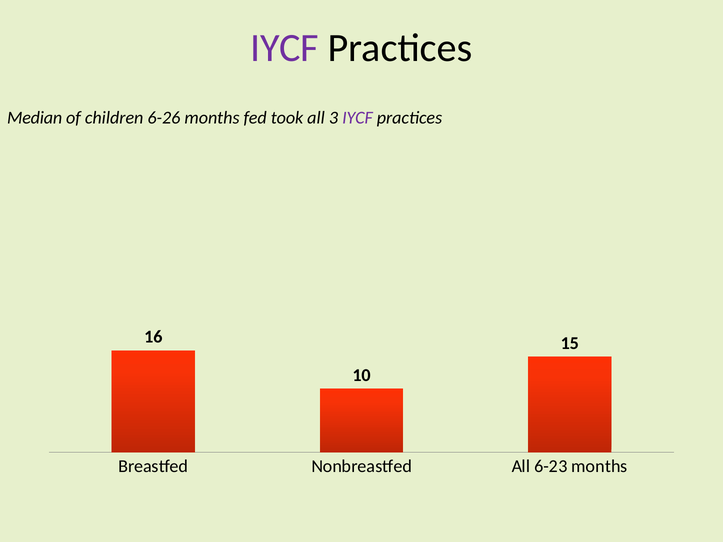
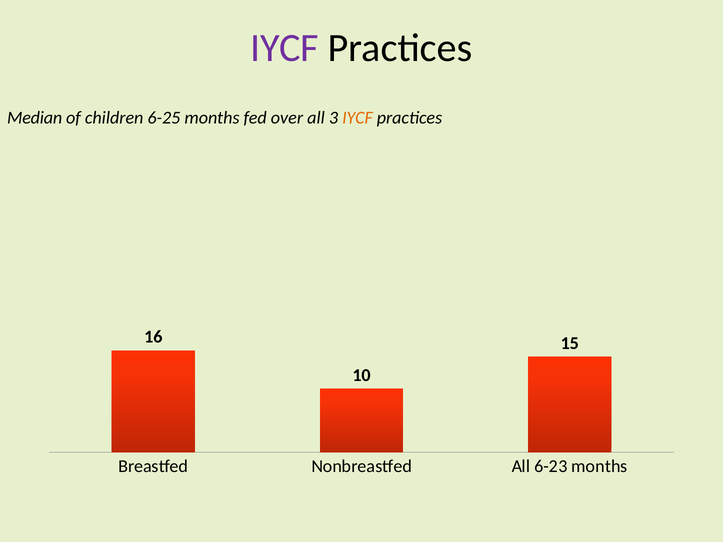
6-26: 6-26 -> 6-25
took: took -> over
IYCF at (357, 118) colour: purple -> orange
